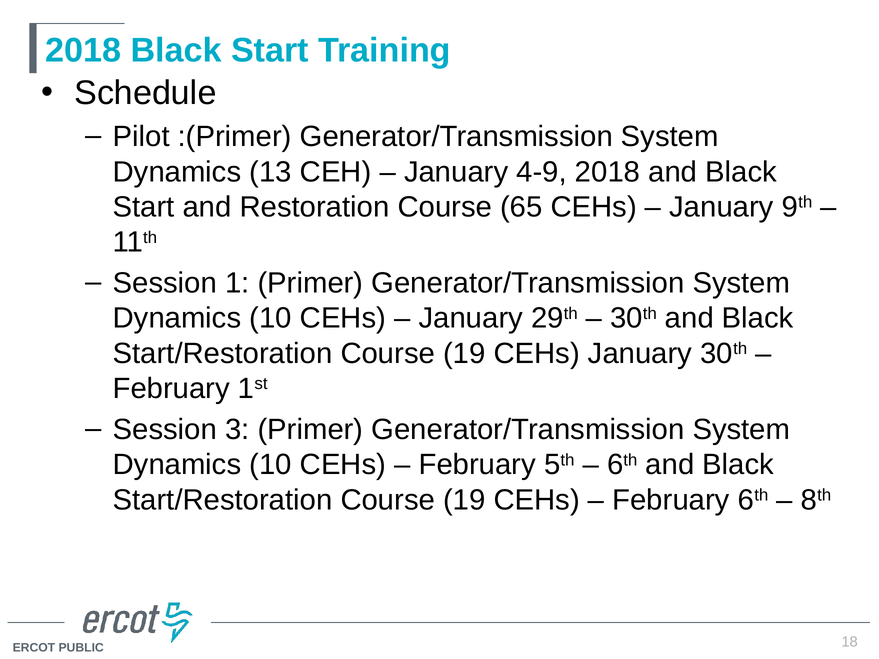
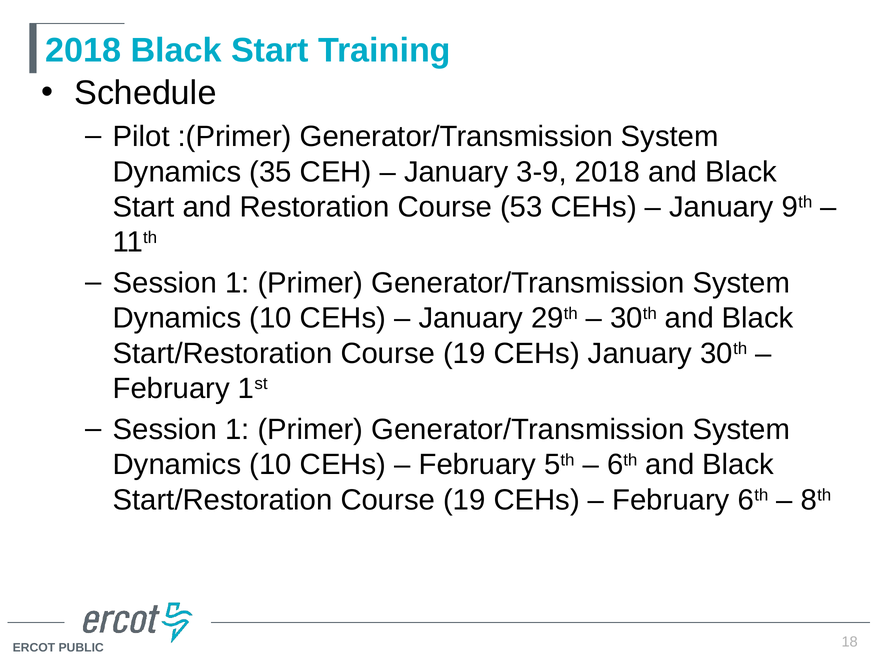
13: 13 -> 35
4-9: 4-9 -> 3-9
65: 65 -> 53
3 at (237, 430): 3 -> 1
